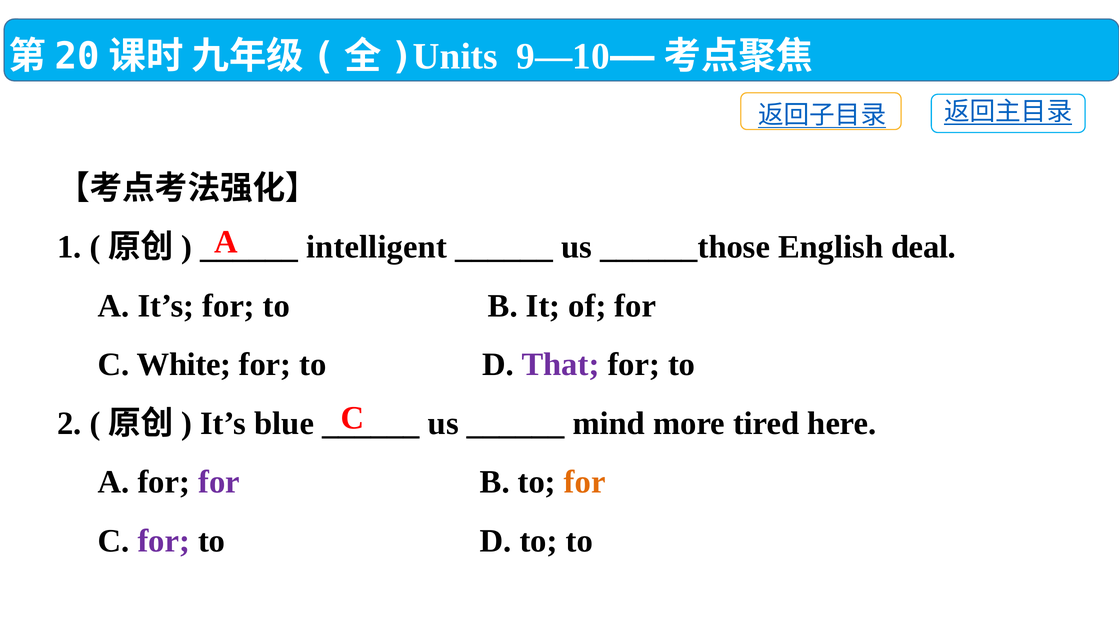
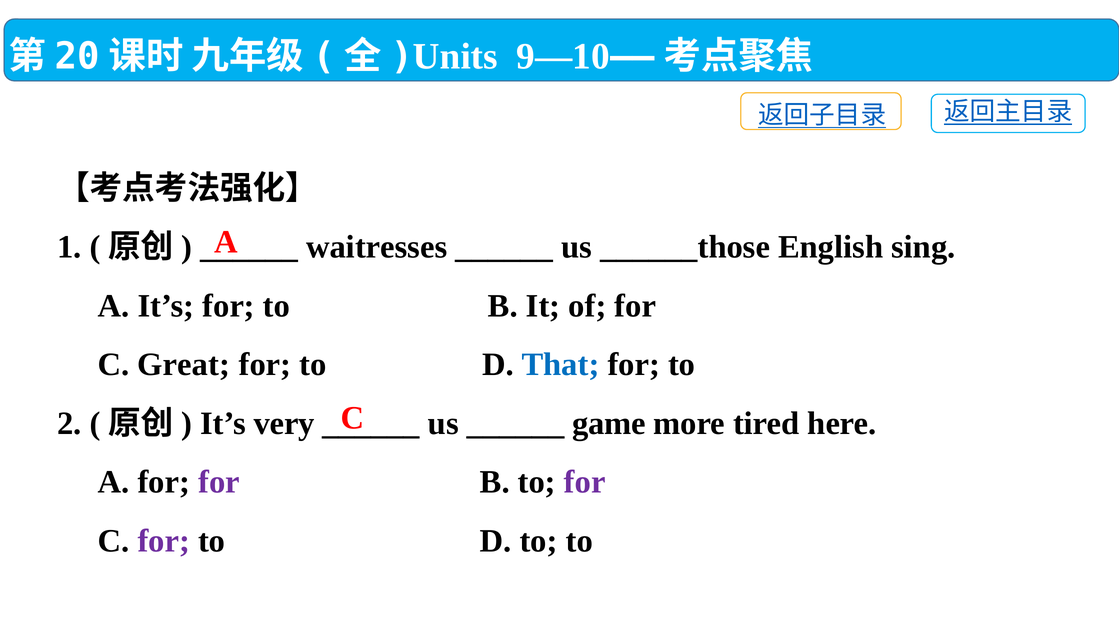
intelligent: intelligent -> waitresses
deal: deal -> sing
White: White -> Great
That colour: purple -> blue
blue: blue -> very
mind: mind -> game
for at (585, 482) colour: orange -> purple
